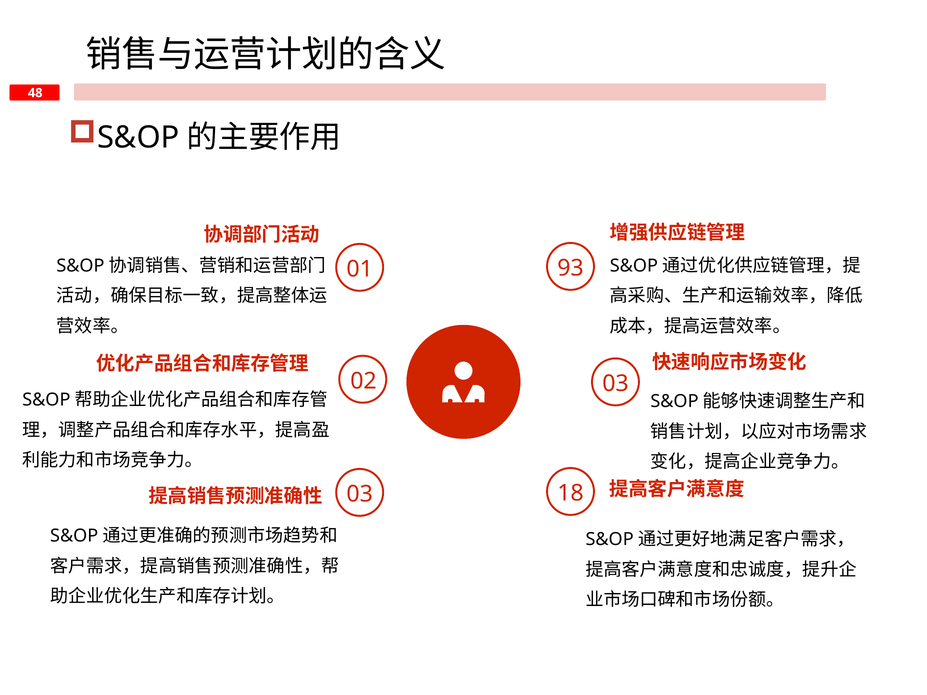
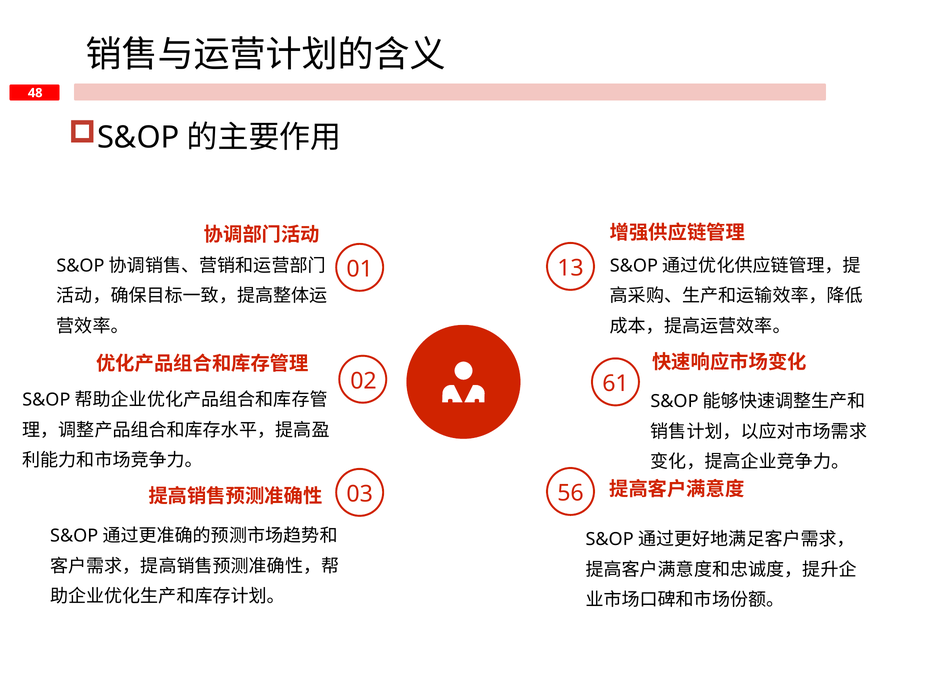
93: 93 -> 13
02 03: 03 -> 61
18: 18 -> 56
